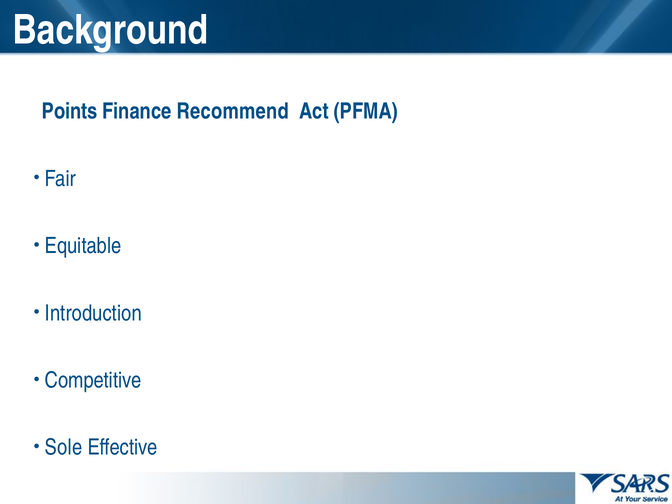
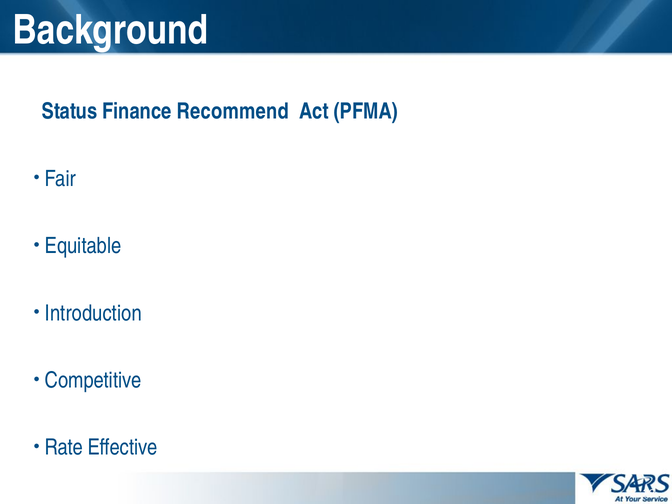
Points: Points -> Status
Sole: Sole -> Rate
